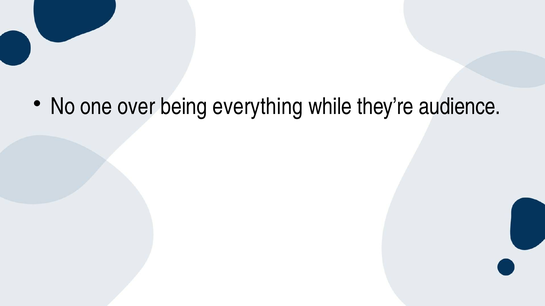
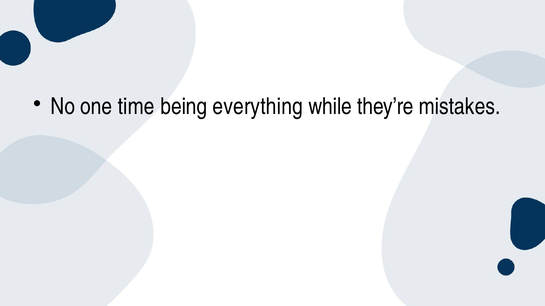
over: over -> time
audience: audience -> mistakes
